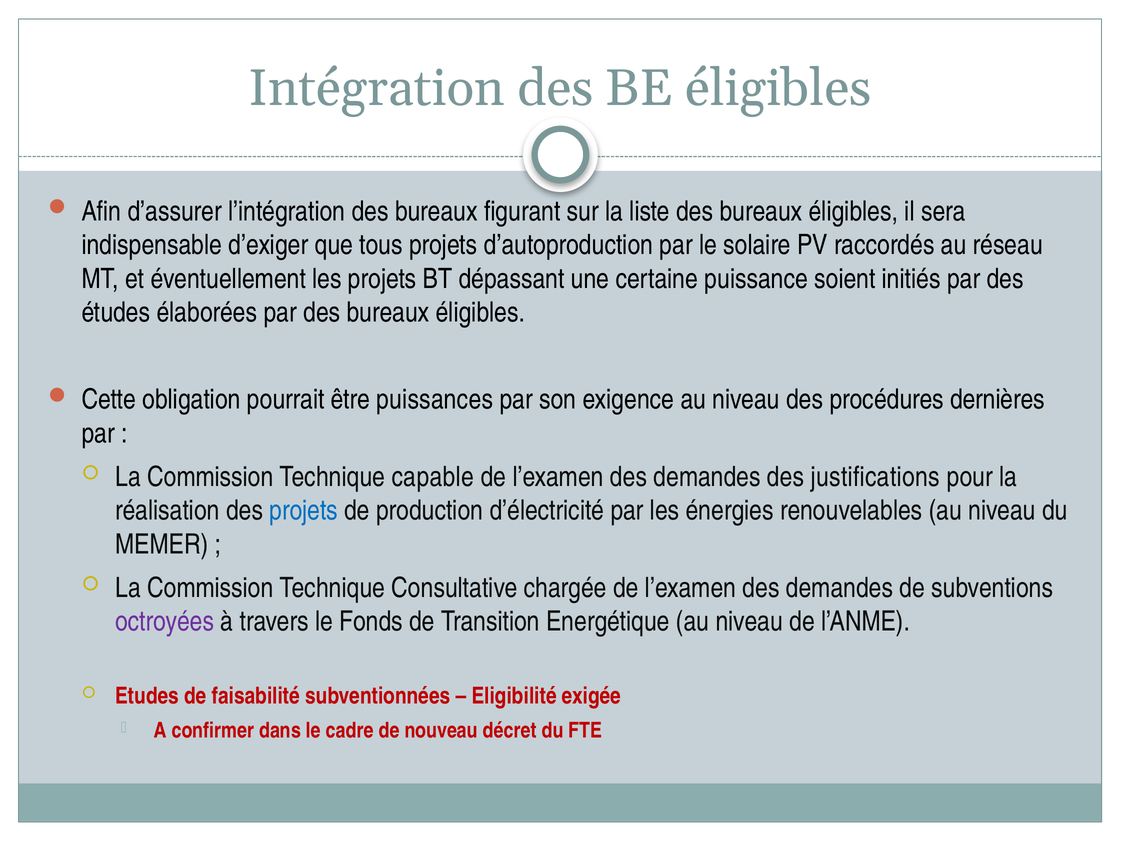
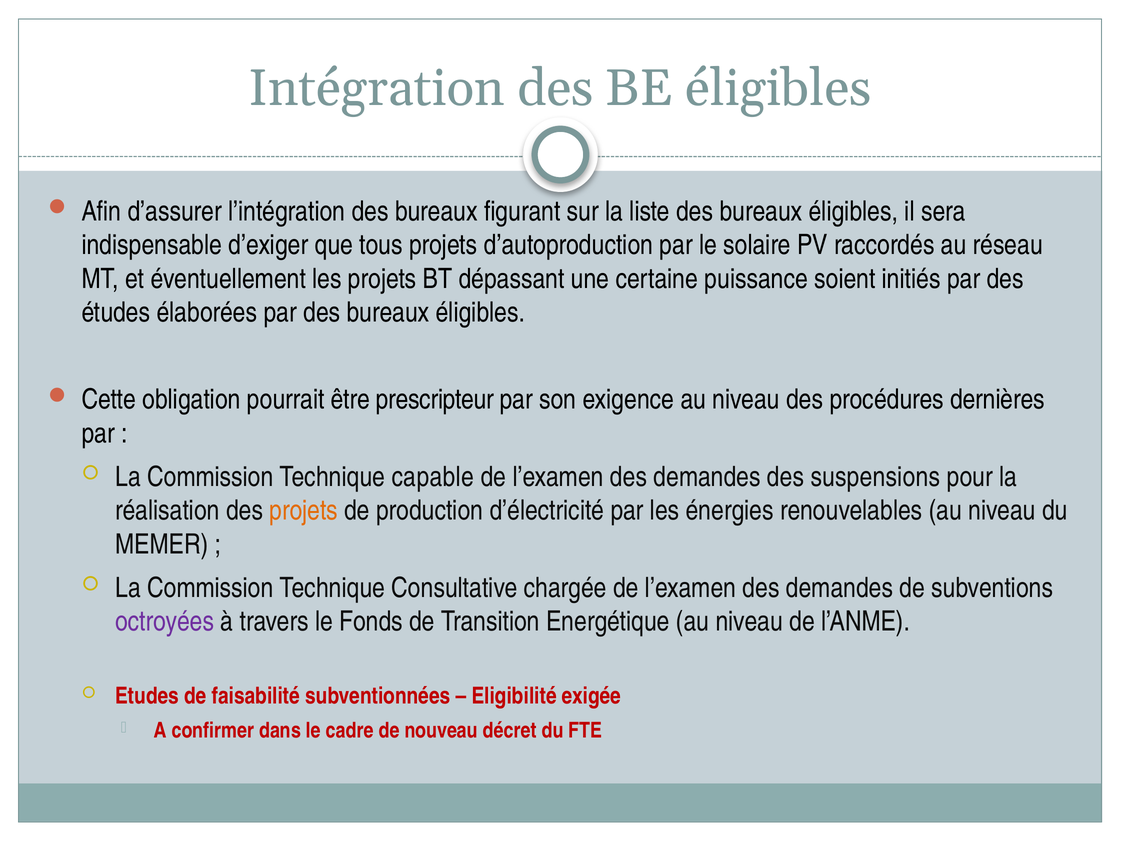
puissances: puissances -> prescripteur
justifications: justifications -> suspensions
projets at (304, 510) colour: blue -> orange
